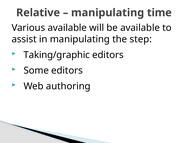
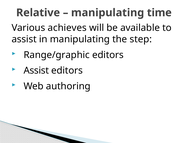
Various available: available -> achieves
Taking/graphic: Taking/graphic -> Range/graphic
Some at (36, 71): Some -> Assist
